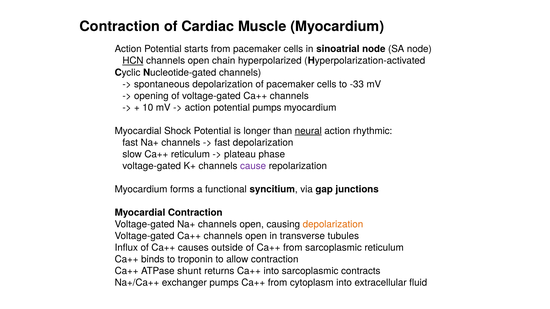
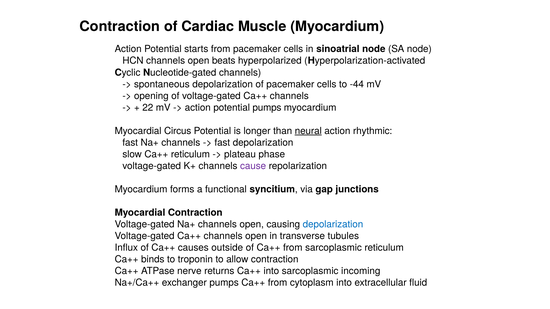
HCN underline: present -> none
chain: chain -> beats
-33: -33 -> -44
10: 10 -> 22
Shock: Shock -> Circus
depolarization at (333, 224) colour: orange -> blue
shunt: shunt -> nerve
contracts: contracts -> incoming
